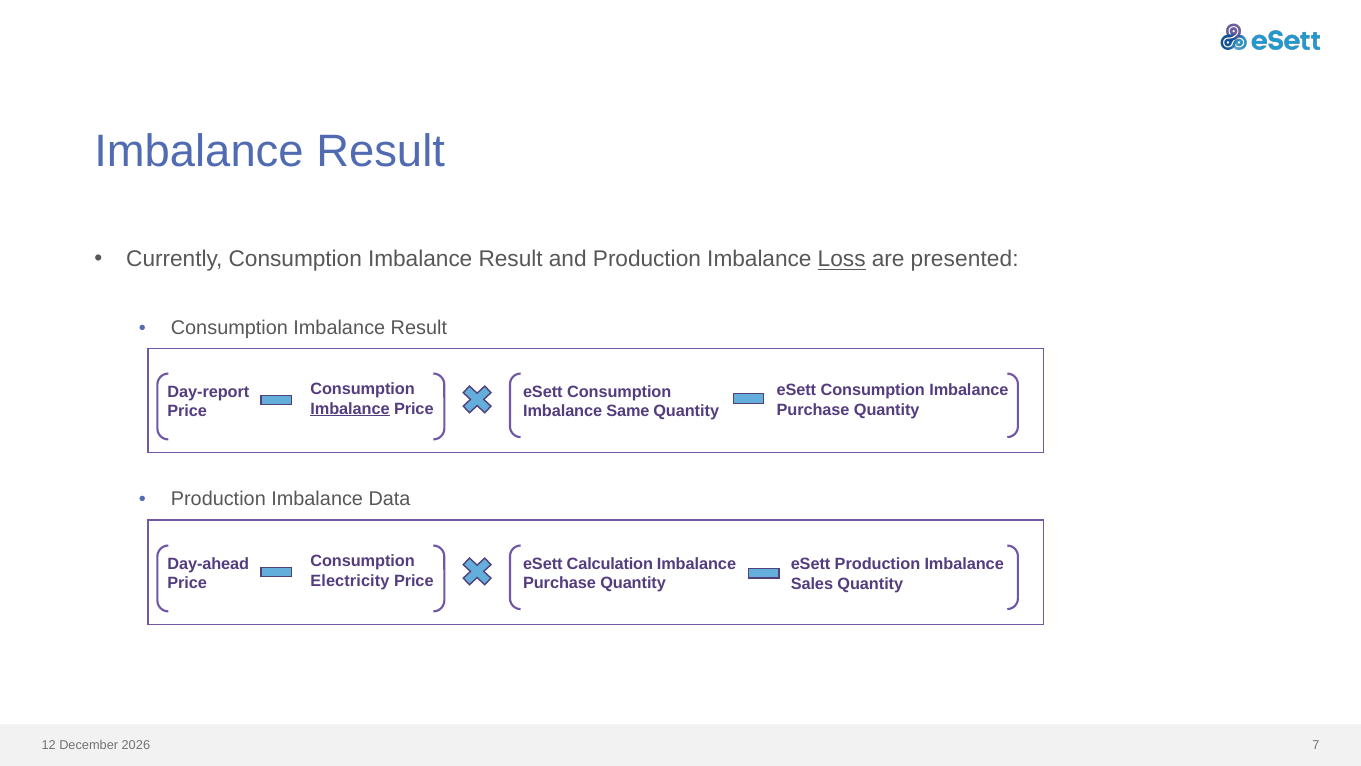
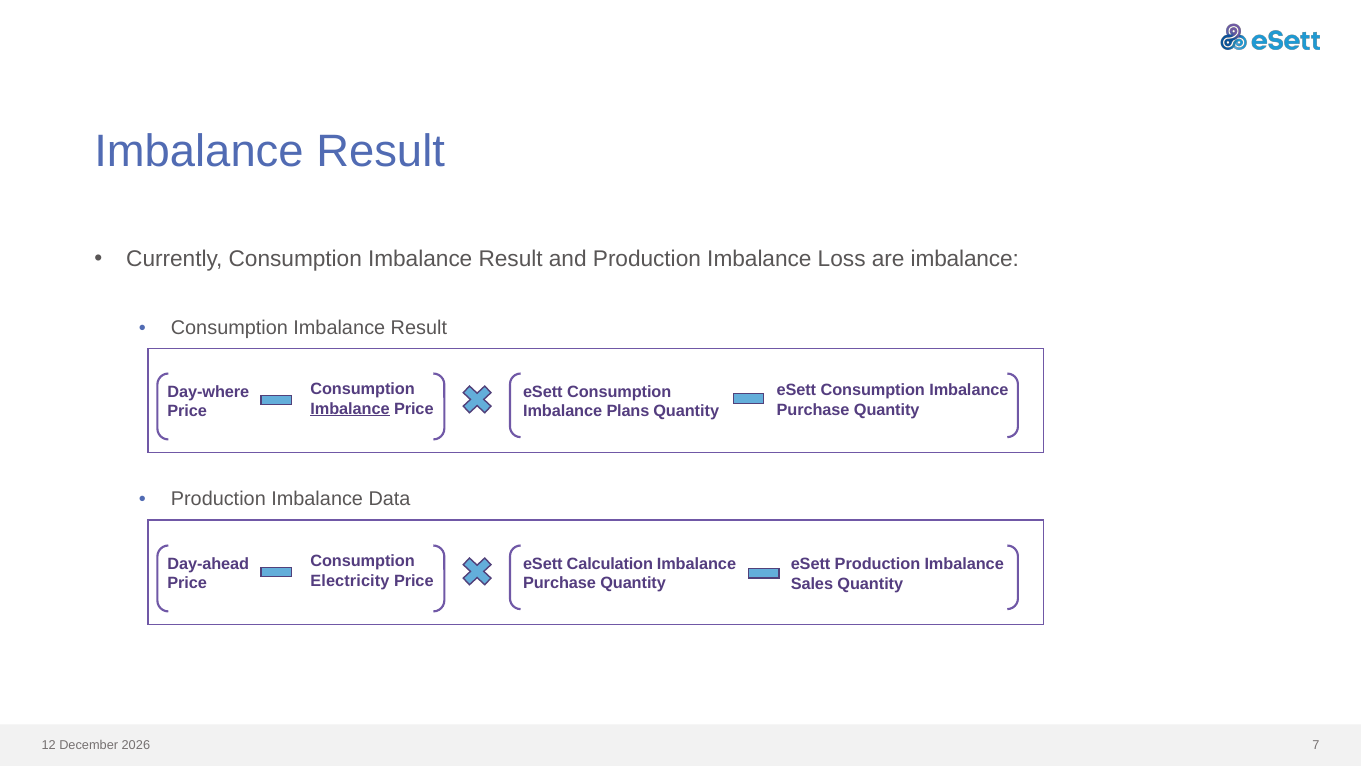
Loss underline: present -> none
are presented: presented -> imbalance
Day-report: Day-report -> Day-where
Same: Same -> Plans
